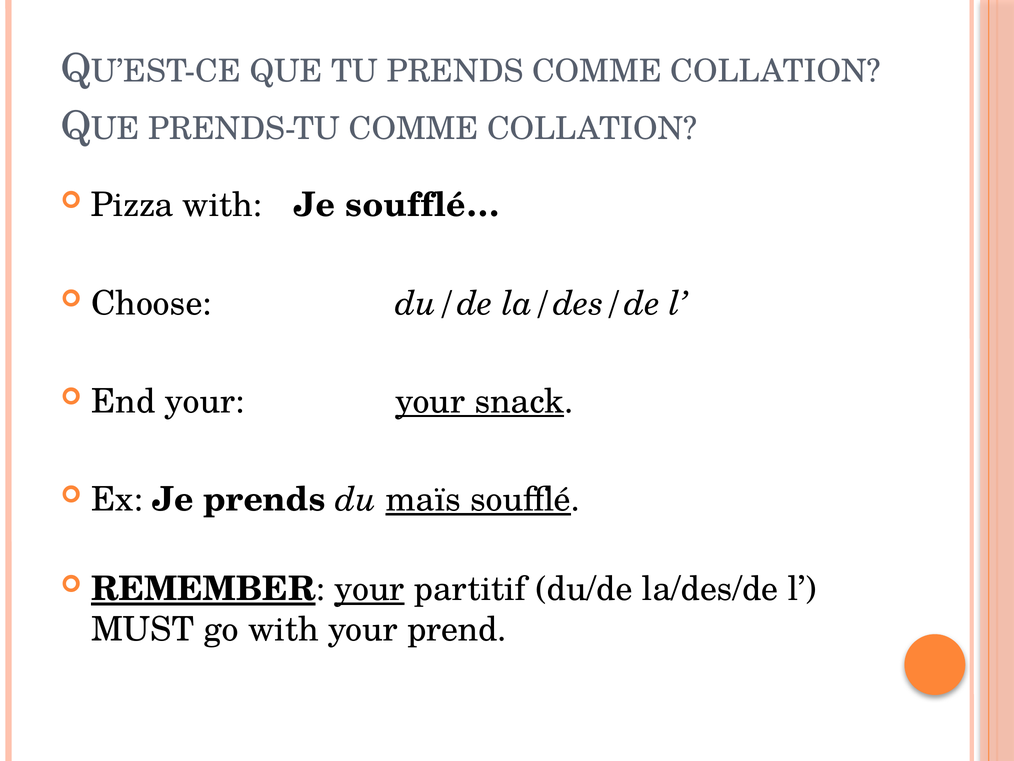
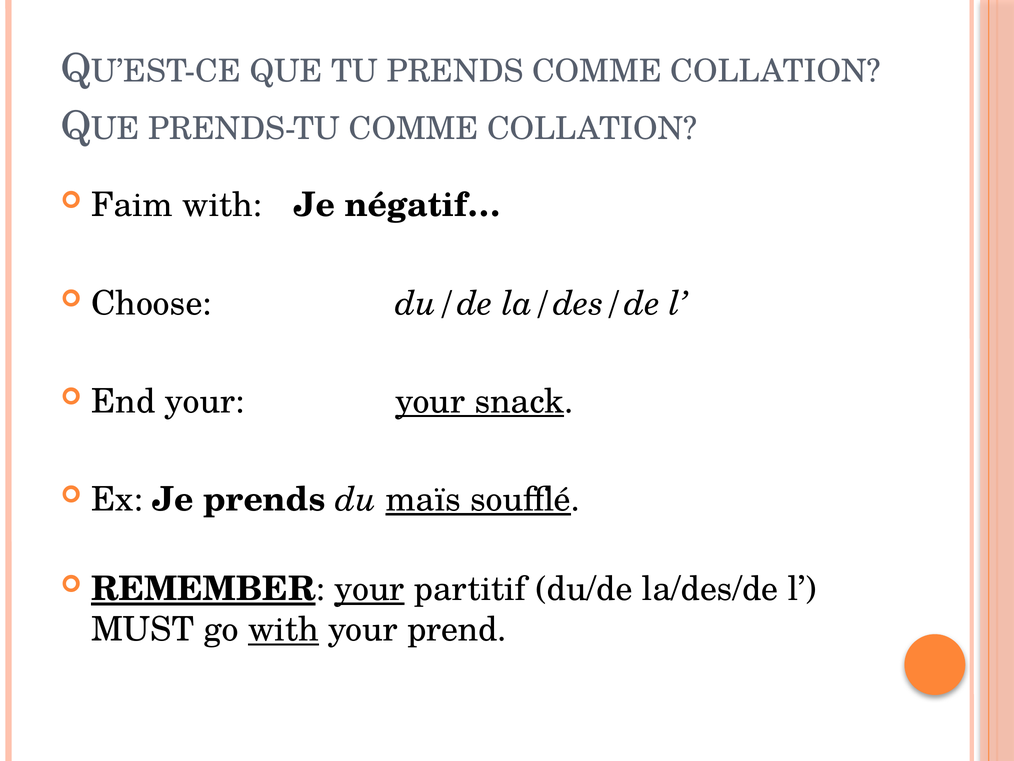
Pizza: Pizza -> Faim
soufflé…: soufflé… -> négatif…
with at (283, 629) underline: none -> present
